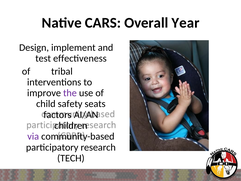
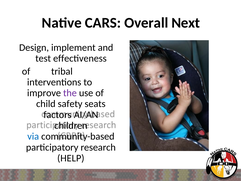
Year: Year -> Next
via colour: purple -> blue
TECH: TECH -> HELP
